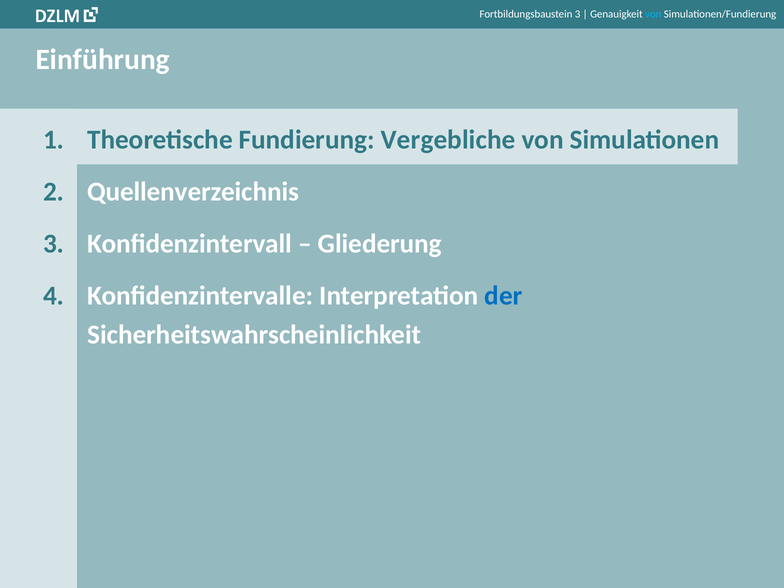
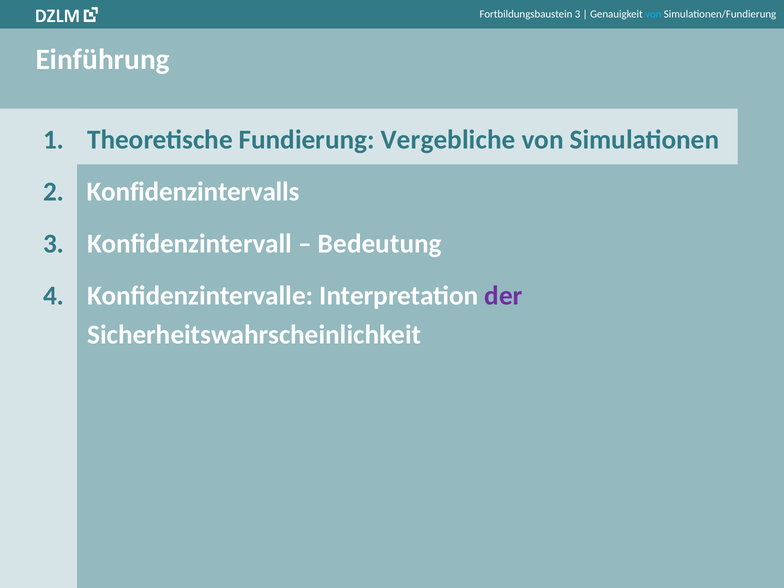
Quellenverzeichnis: Quellenverzeichnis -> Konfidenzintervalls
Gliederung: Gliederung -> Bedeutung
der colour: blue -> purple
